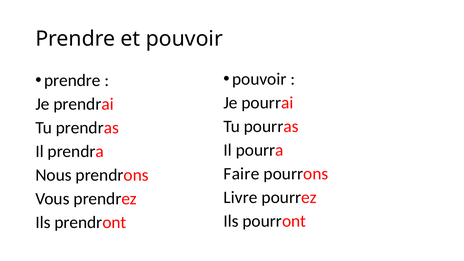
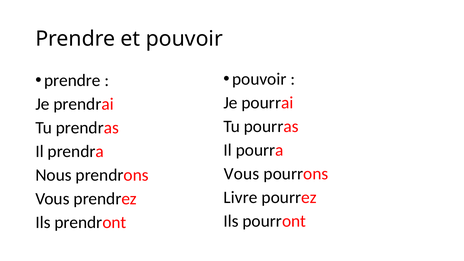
Faire at (241, 174): Faire -> Vous
